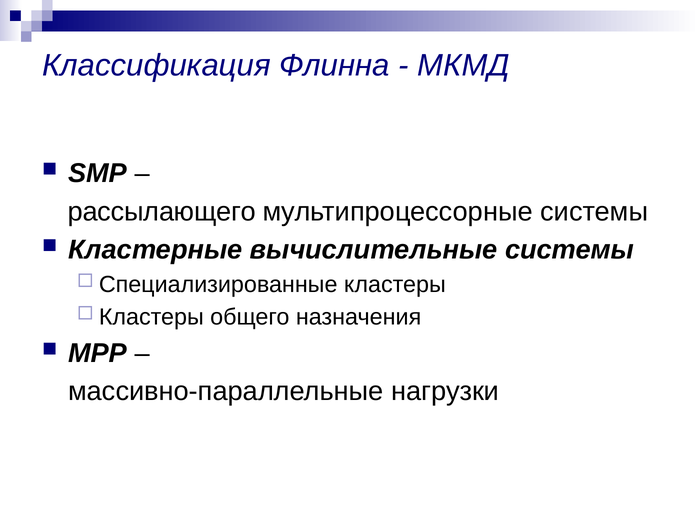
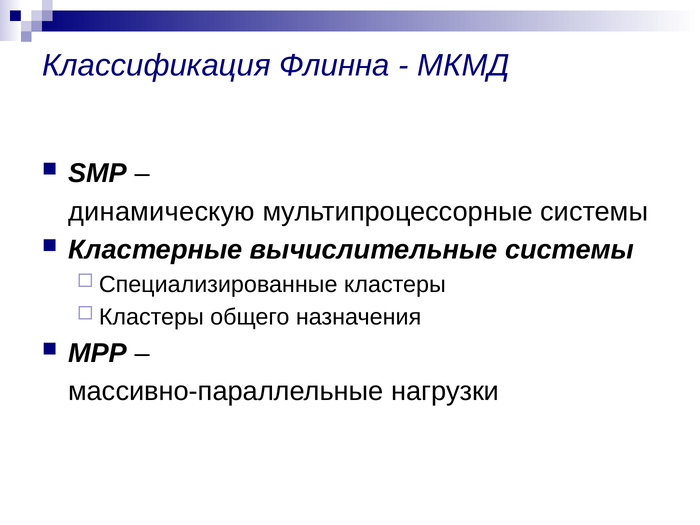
рассылающего: рассылающего -> динамическую
